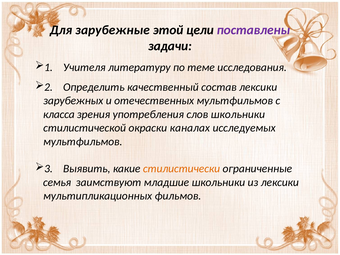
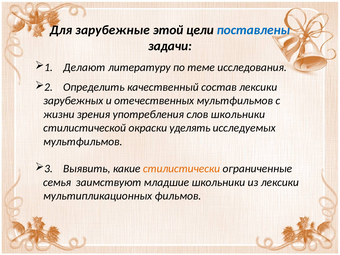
поставлены colour: purple -> blue
Учителя: Учителя -> Делают
класса: класса -> жизни
каналах: каналах -> уделять
